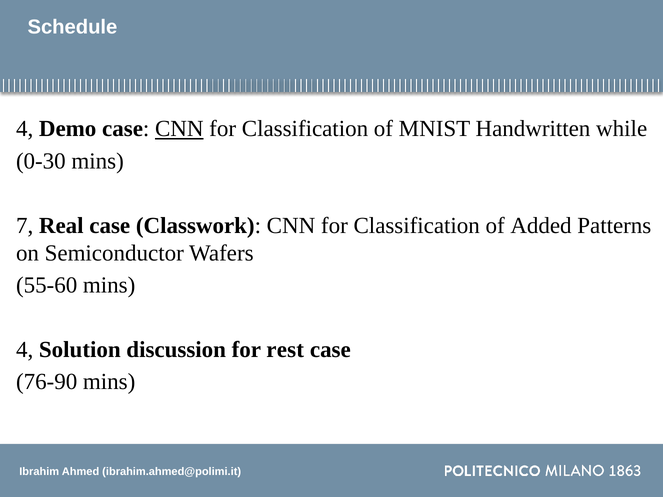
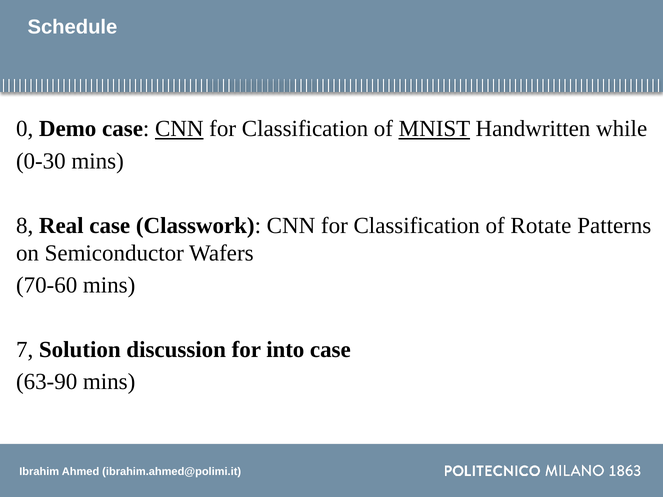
4 at (25, 129): 4 -> 0
MNIST underline: none -> present
7: 7 -> 8
Added: Added -> Rotate
55-60: 55-60 -> 70-60
4 at (25, 350): 4 -> 7
rest: rest -> into
76-90: 76-90 -> 63-90
